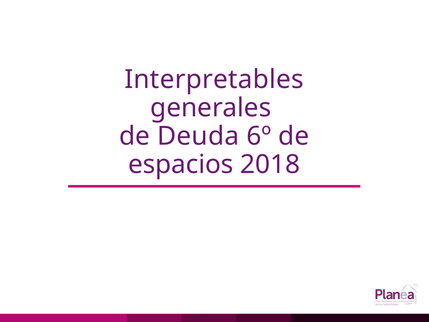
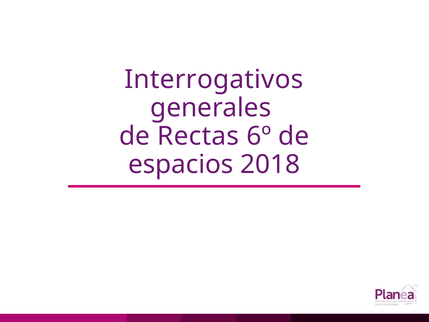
Interpretables: Interpretables -> Interrogativos
Deuda: Deuda -> Rectas
